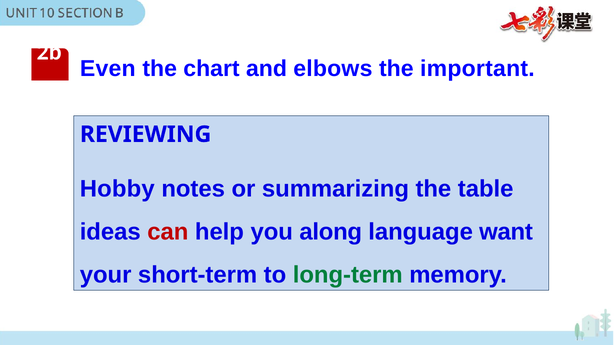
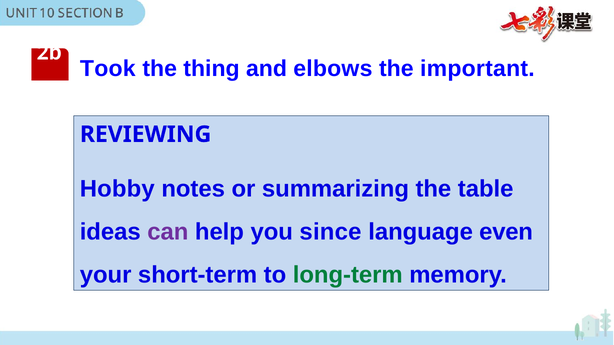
Even: Even -> Took
chart: chart -> thing
can colour: red -> purple
along: along -> since
want: want -> even
